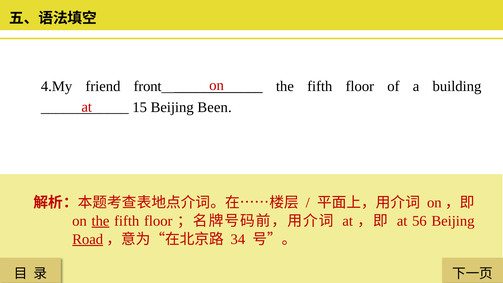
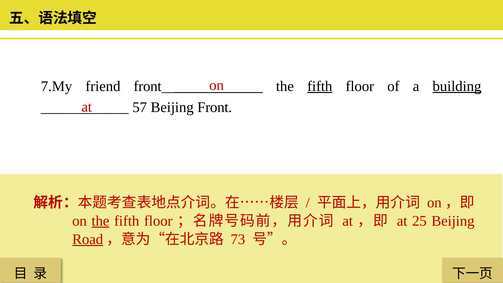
4.My: 4.My -> 7.My
fifth at (320, 86) underline: none -> present
building underline: none -> present
15: 15 -> 57
Beijing Been: Been -> Front
56: 56 -> 25
34: 34 -> 73
